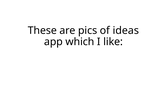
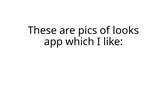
ideas: ideas -> looks
